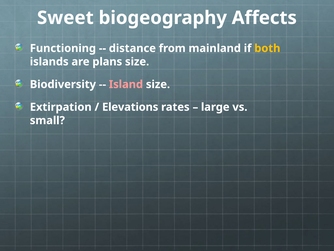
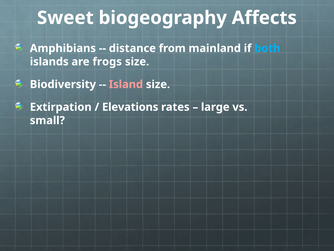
Functioning: Functioning -> Amphibians
both colour: yellow -> light blue
plans: plans -> frogs
